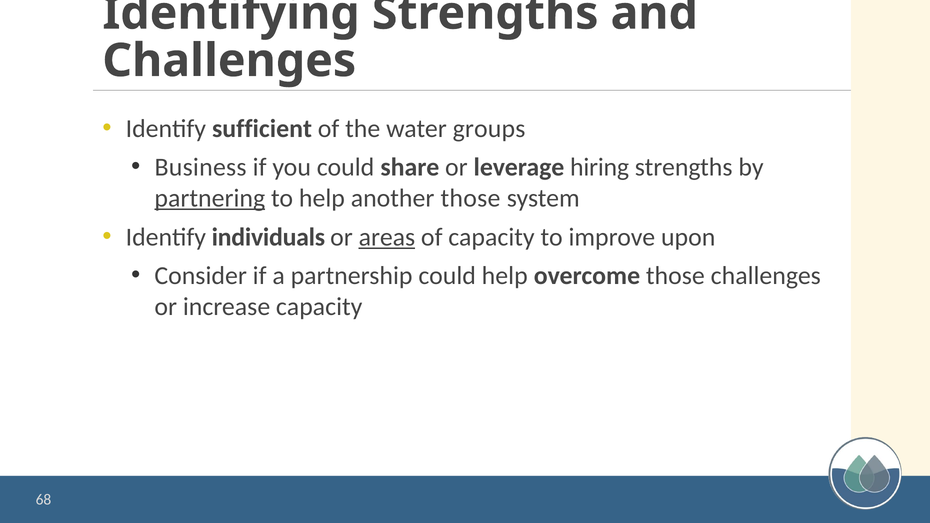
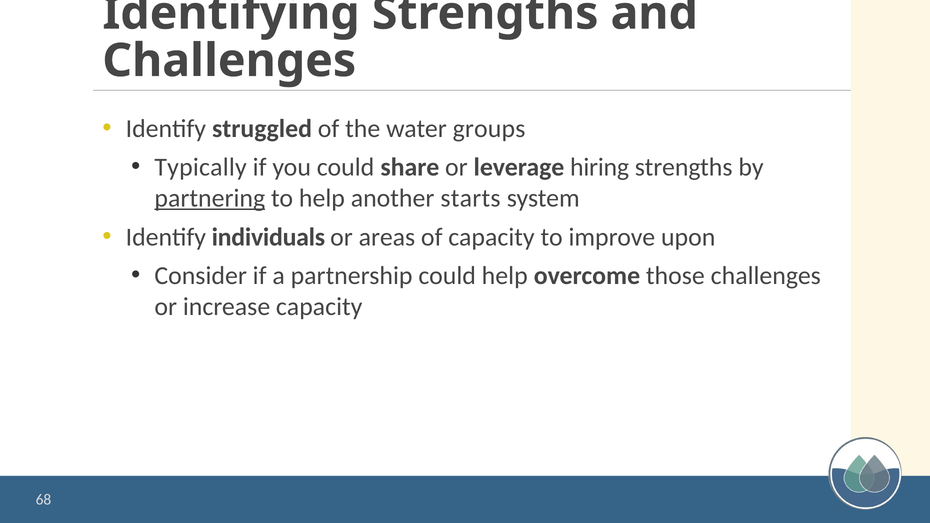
sufficient: sufficient -> struggled
Business: Business -> Typically
another those: those -> starts
areas underline: present -> none
